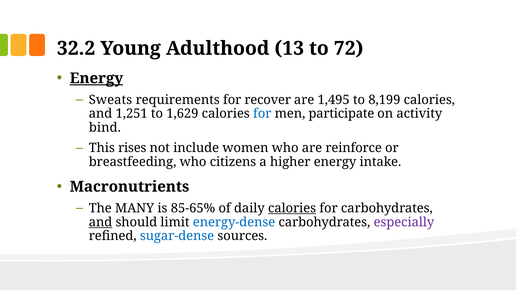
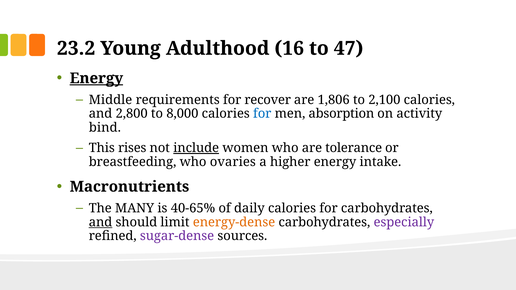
32.2: 32.2 -> 23.2
13: 13 -> 16
72: 72 -> 47
Sweats: Sweats -> Middle
1,495: 1,495 -> 1,806
8,199: 8,199 -> 2,100
1,251: 1,251 -> 2,800
1,629: 1,629 -> 8,000
participate: participate -> absorption
include underline: none -> present
reinforce: reinforce -> tolerance
citizens: citizens -> ovaries
85-65%: 85-65% -> 40-65%
calories at (292, 208) underline: present -> none
energy-dense colour: blue -> orange
sugar-dense colour: blue -> purple
